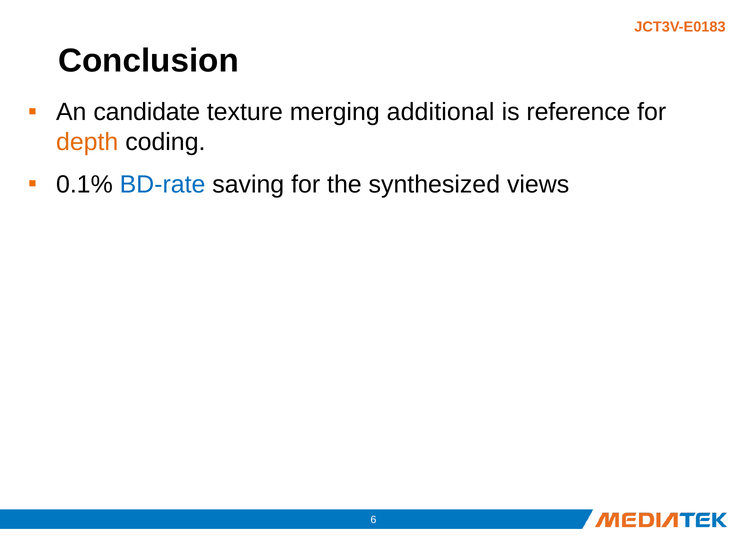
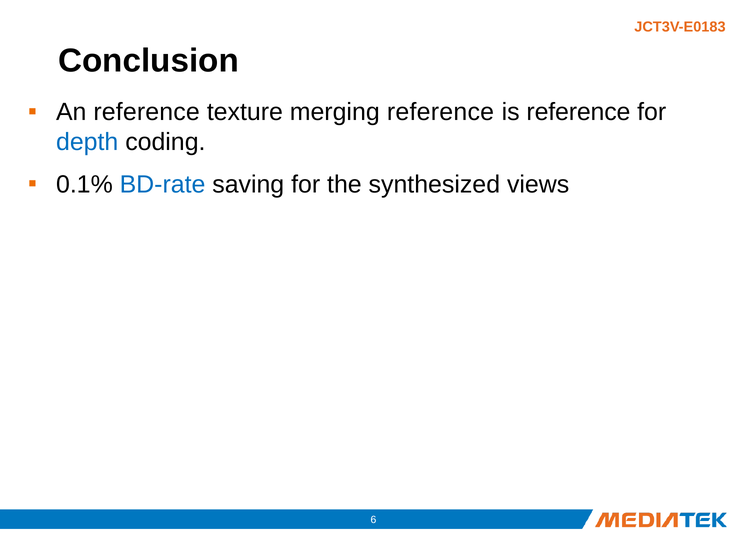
An candidate: candidate -> reference
merging additional: additional -> reference
depth colour: orange -> blue
